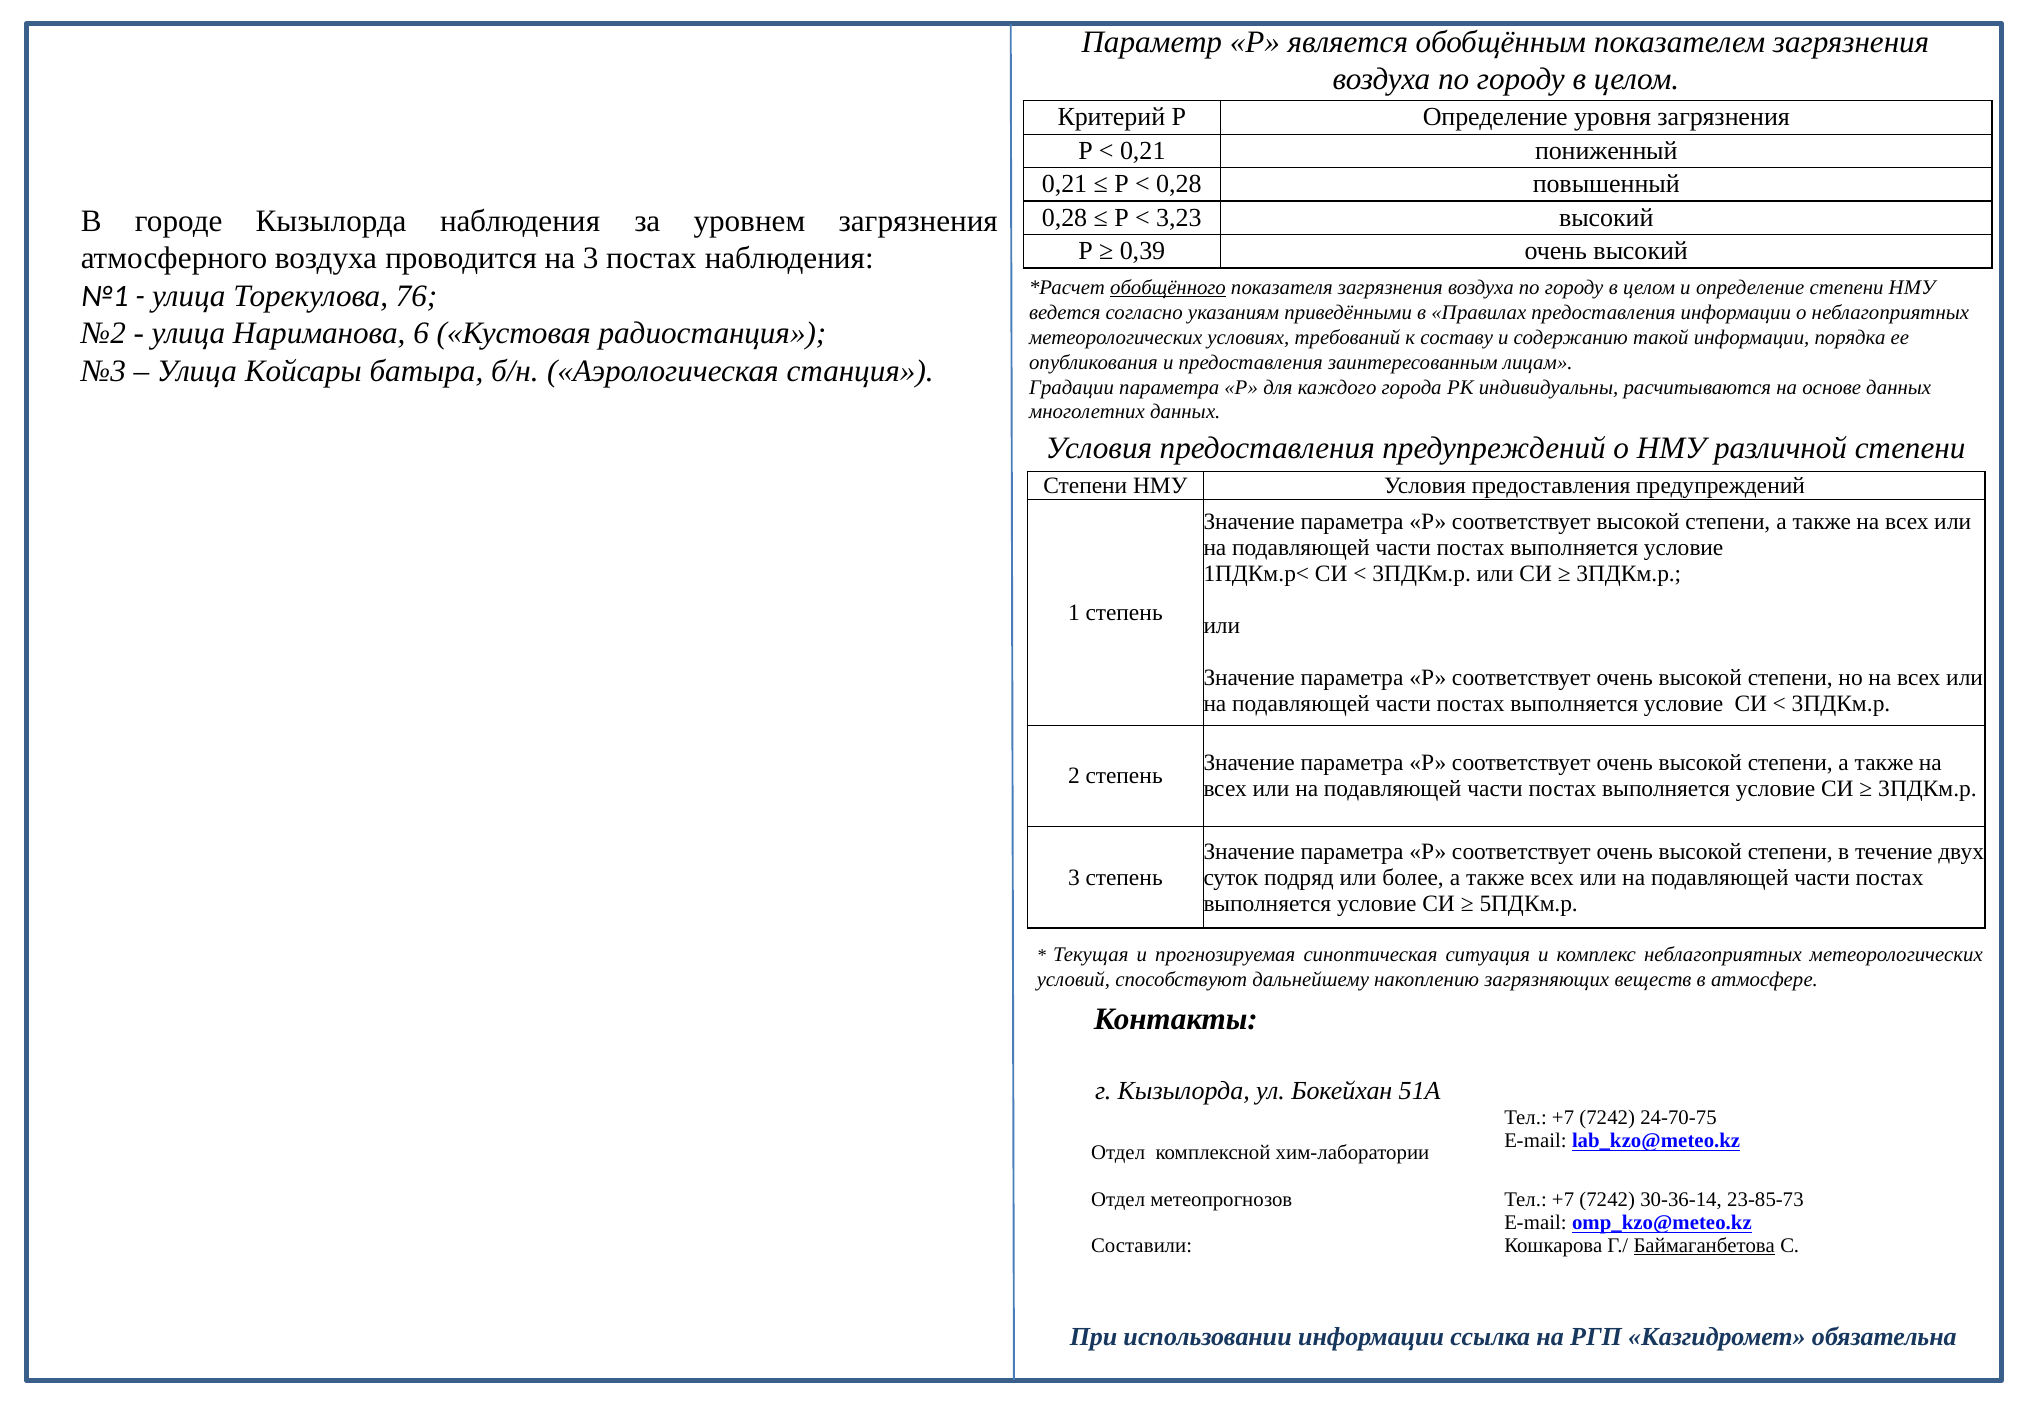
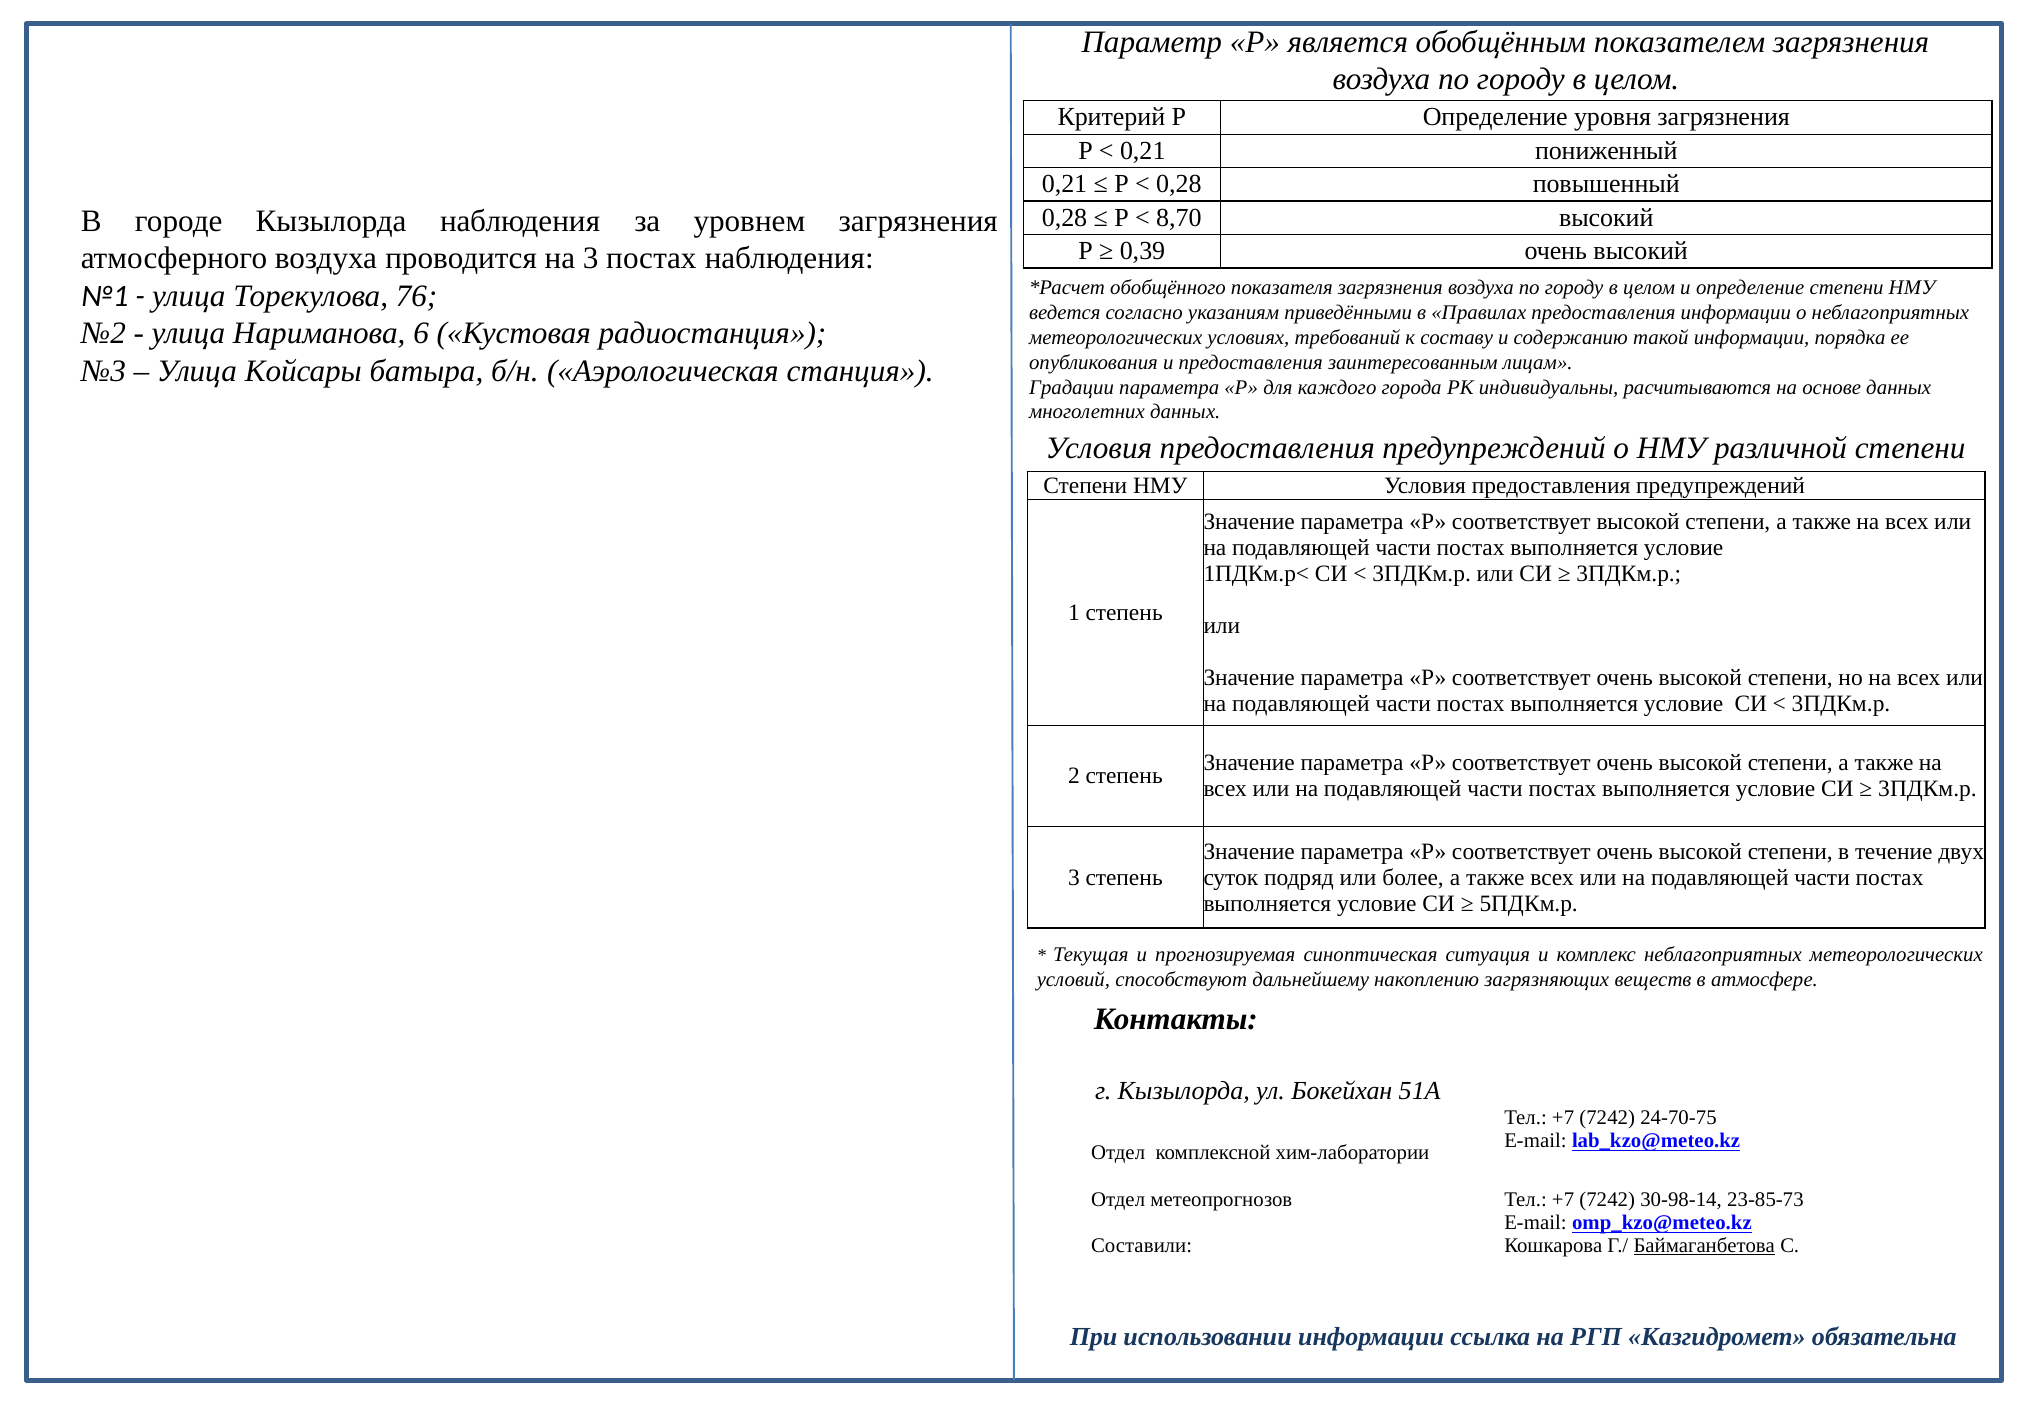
3,23: 3,23 -> 8,70
обобщённого underline: present -> none
30-36-14: 30-36-14 -> 30-98-14
